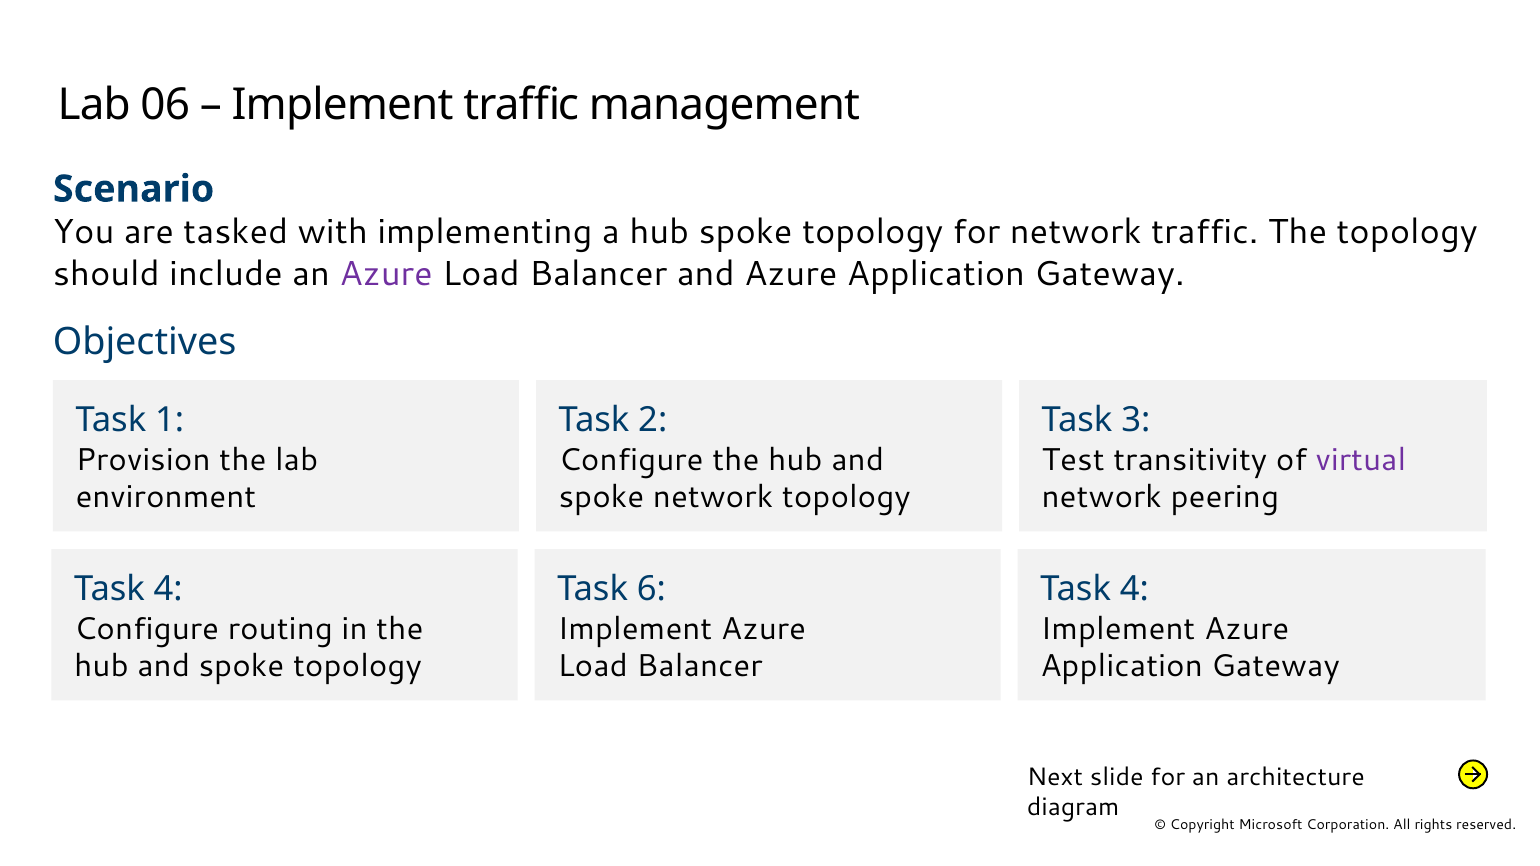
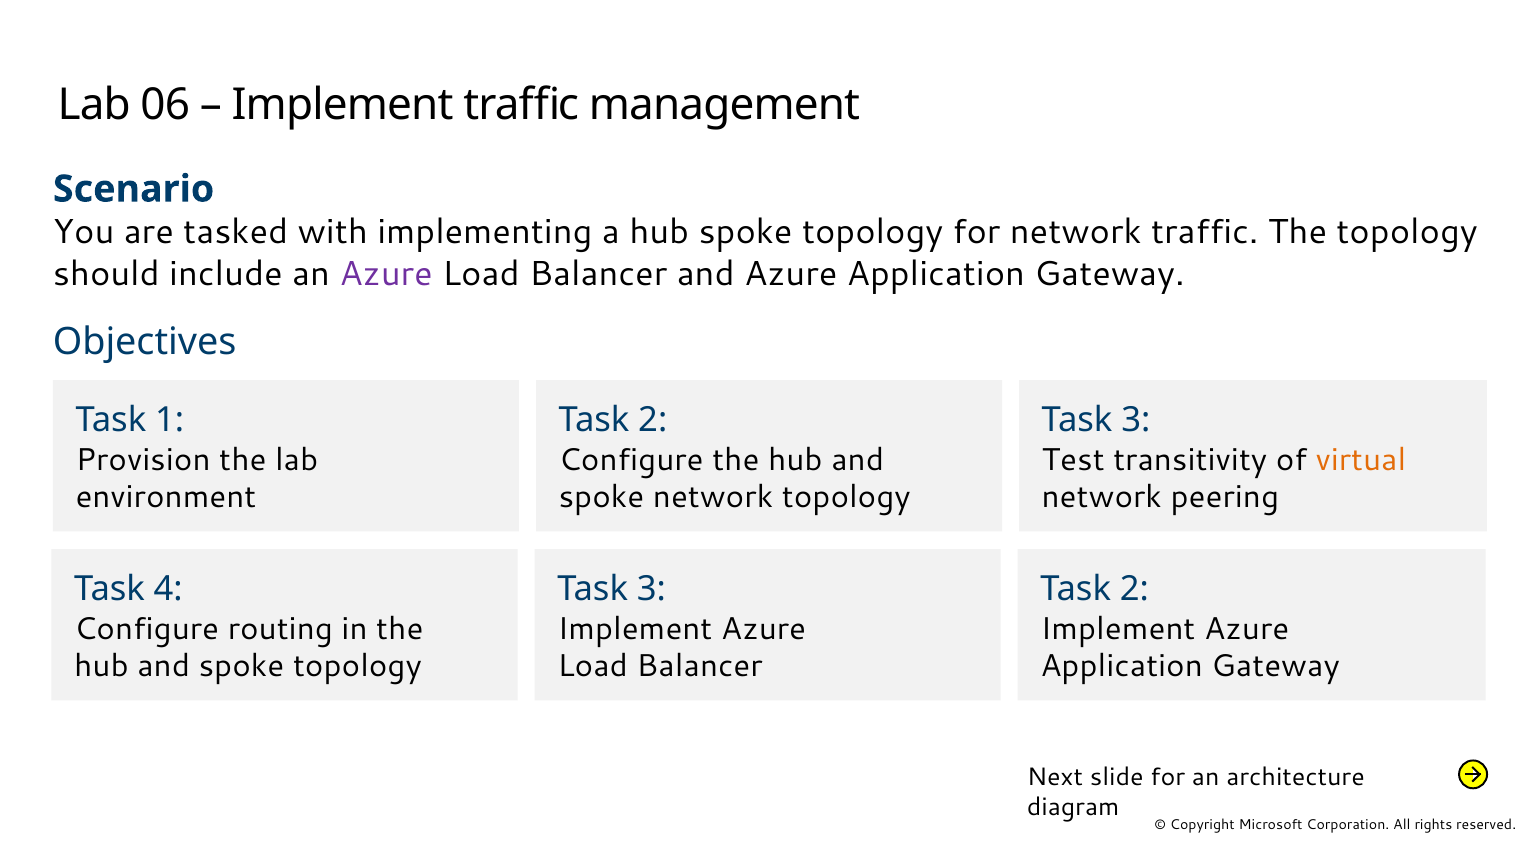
virtual colour: purple -> orange
6 at (651, 589): 6 -> 3
4 at (1134, 589): 4 -> 2
